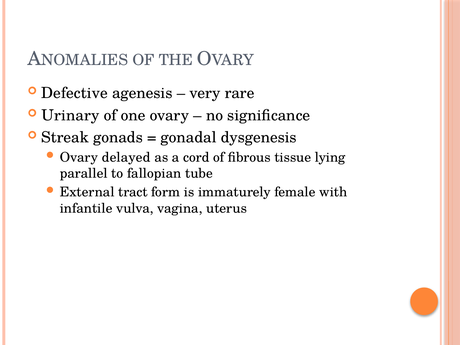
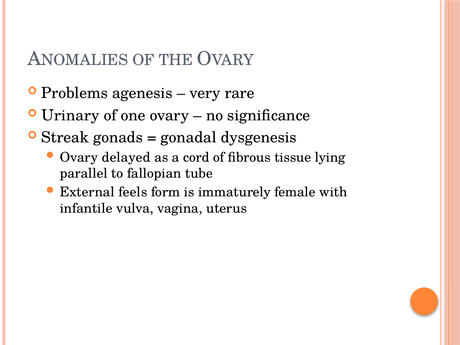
Defective: Defective -> Problems
tract: tract -> feels
